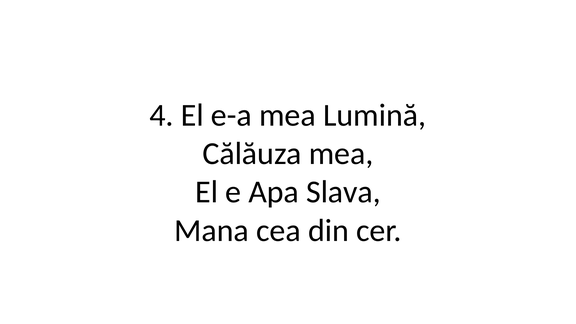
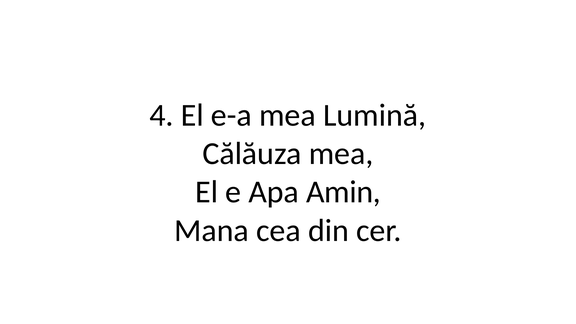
Slava: Slava -> Amin
